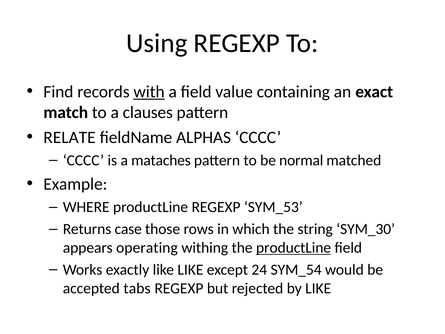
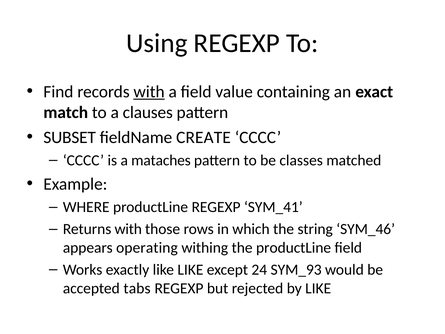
RELATE: RELATE -> SUBSET
ALPHAS: ALPHAS -> CREATE
normal: normal -> classes
SYM_53: SYM_53 -> SYM_41
Returns case: case -> with
SYM_30: SYM_30 -> SYM_46
productLine at (294, 247) underline: present -> none
SYM_54: SYM_54 -> SYM_93
